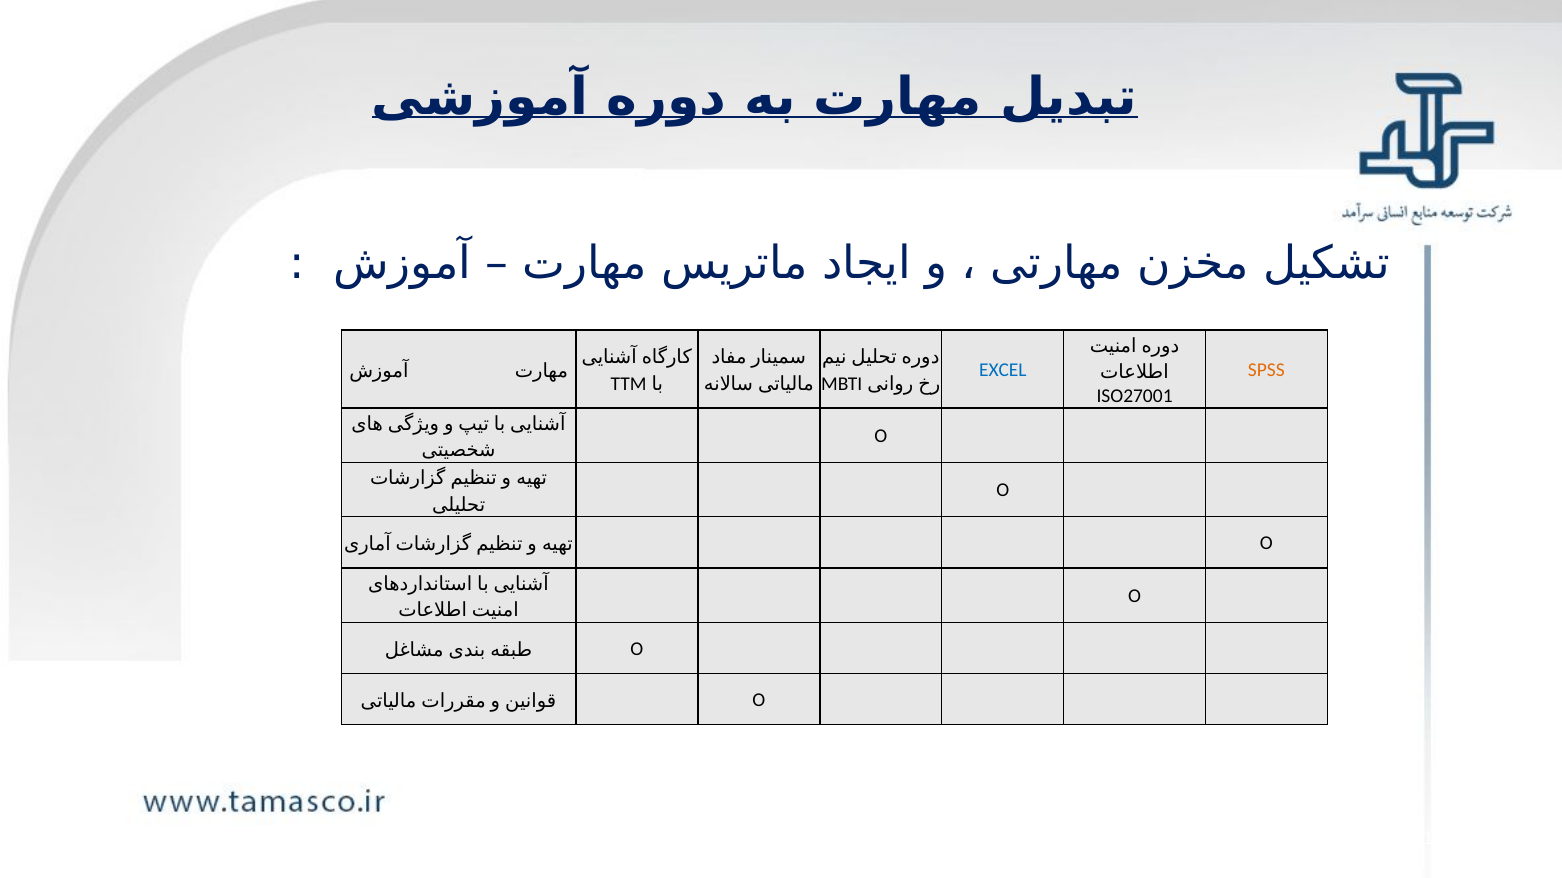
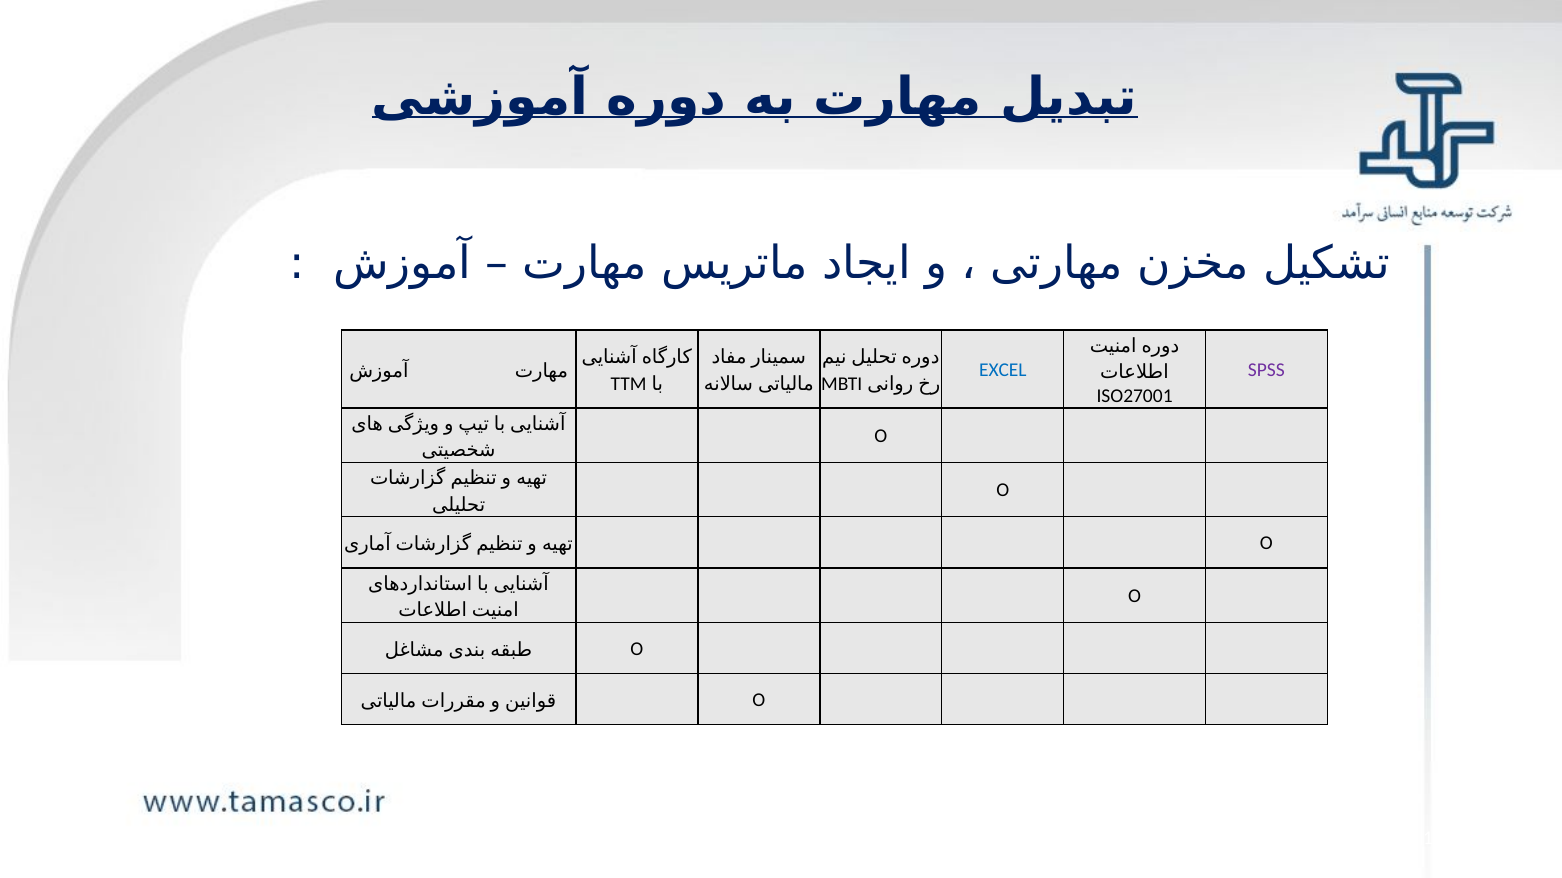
SPSS colour: orange -> purple
